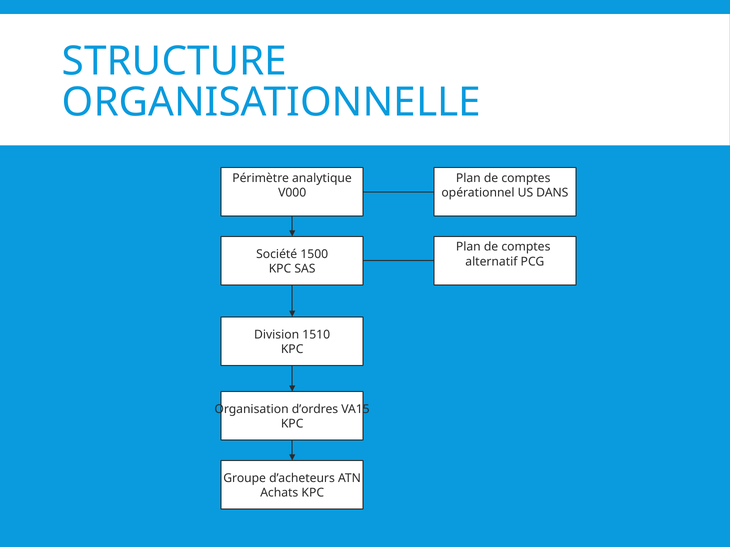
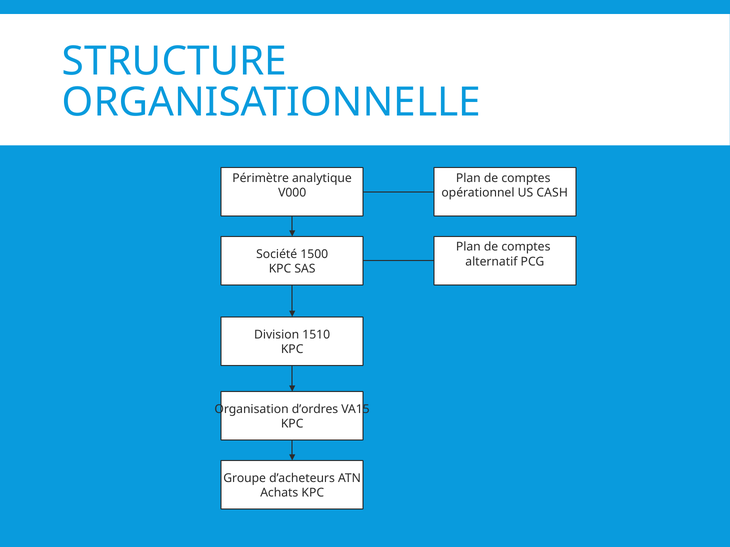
DANS: DANS -> CASH
